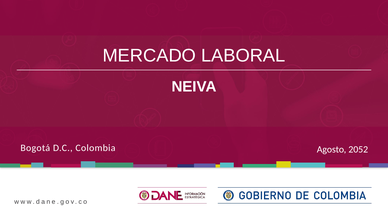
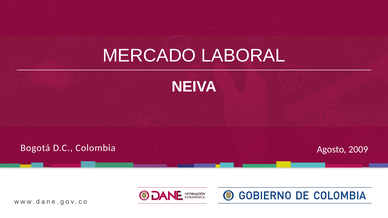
2052: 2052 -> 2009
